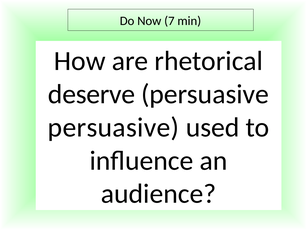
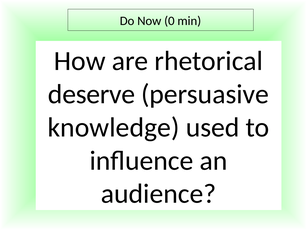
7: 7 -> 0
persuasive at (113, 128): persuasive -> knowledge
